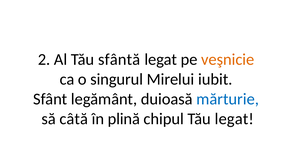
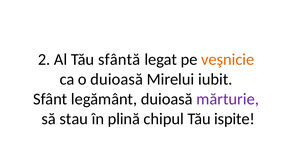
o singurul: singurul -> duioasă
mărturie colour: blue -> purple
câtă: câtă -> stau
Tău legat: legat -> ispite
